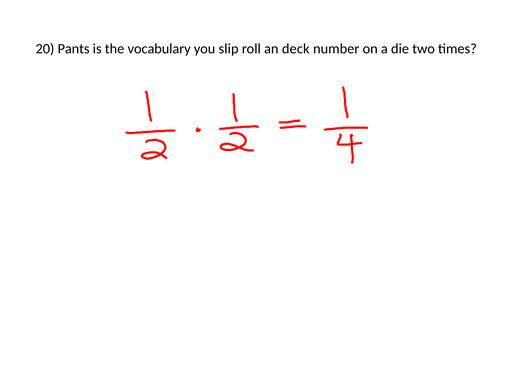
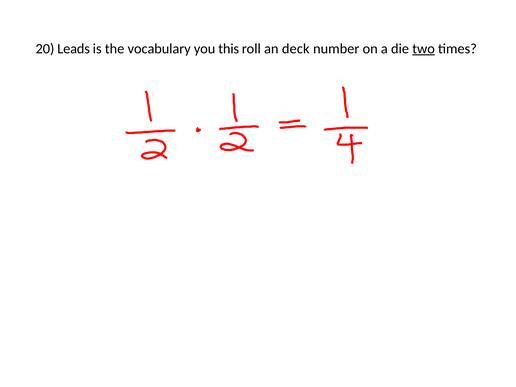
Pants: Pants -> Leads
slip: slip -> this
two underline: none -> present
